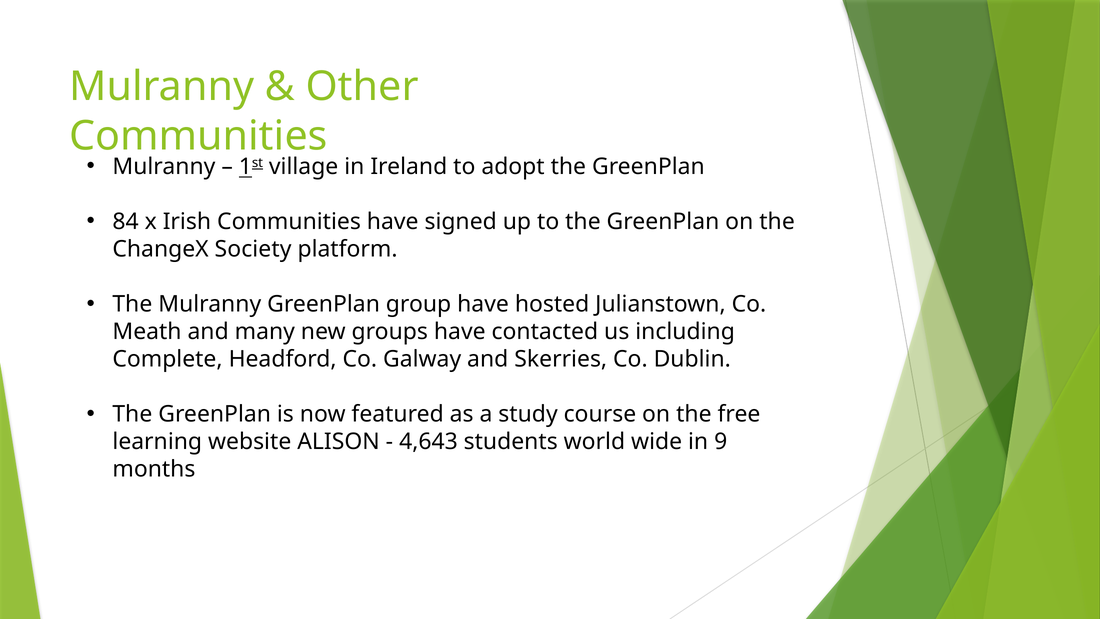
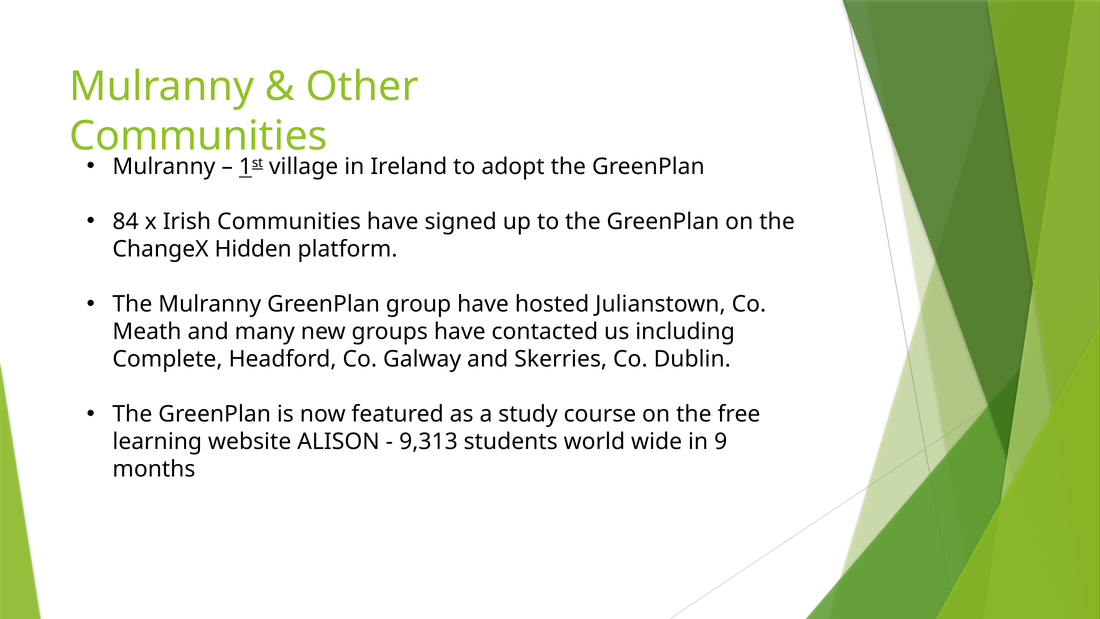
Society: Society -> Hidden
4,643: 4,643 -> 9,313
